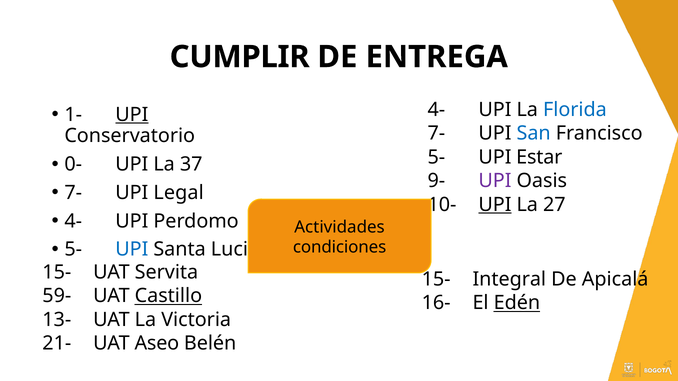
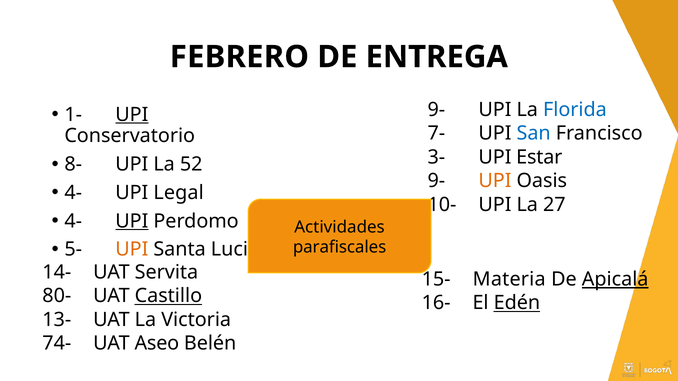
CUMPLIR: CUMPLIR -> FEBRERO
4- at (436, 110): 4- -> 9-
5- at (436, 157): 5- -> 3-
0-: 0- -> 8-
37: 37 -> 52
UPI at (495, 181) colour: purple -> orange
7- at (73, 193): 7- -> 4-
UPI at (495, 205) underline: present -> none
UPI at (132, 221) underline: none -> present
UPI at (132, 250) colour: blue -> orange
condiciones: condiciones -> parafiscales
15- at (57, 272): 15- -> 14-
Integral: Integral -> Materia
Apicalá underline: none -> present
59-: 59- -> 80-
21-: 21- -> 74-
